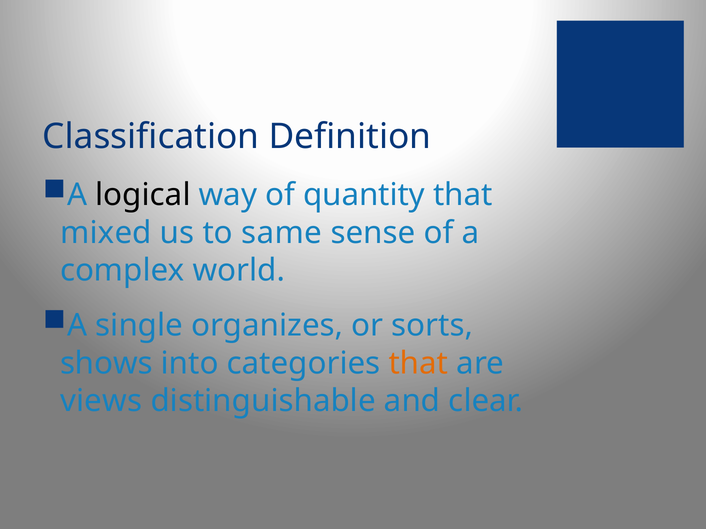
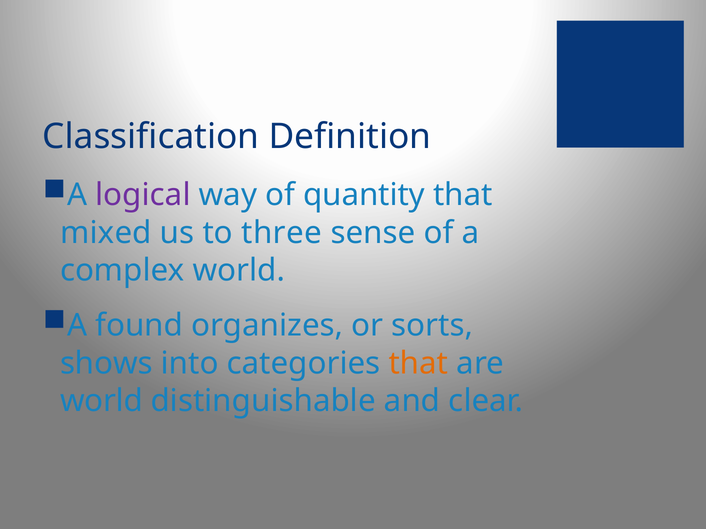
logical colour: black -> purple
same: same -> three
single: single -> found
views at (101, 401): views -> world
